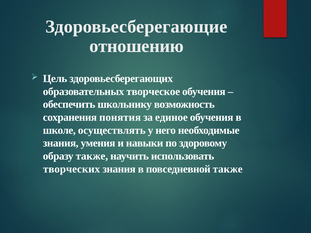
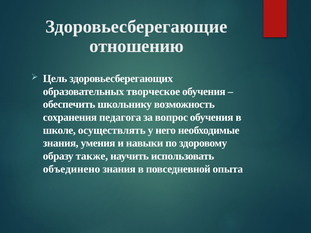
понятия: понятия -> педагога
единое: единое -> вопрос
творческих: творческих -> объединено
повседневной также: также -> опыта
